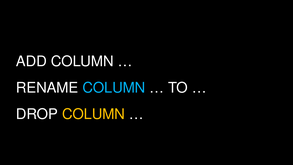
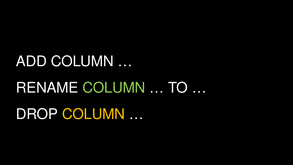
COLUMN at (114, 88) colour: light blue -> light green
